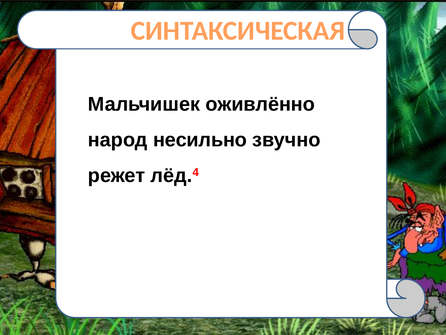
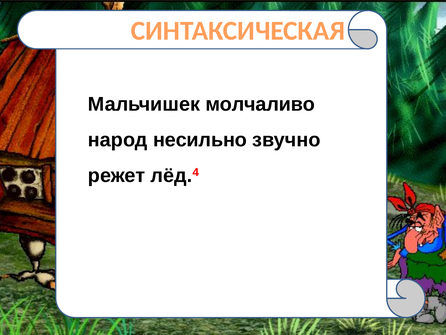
оживлённо: оживлённо -> молчаливо
